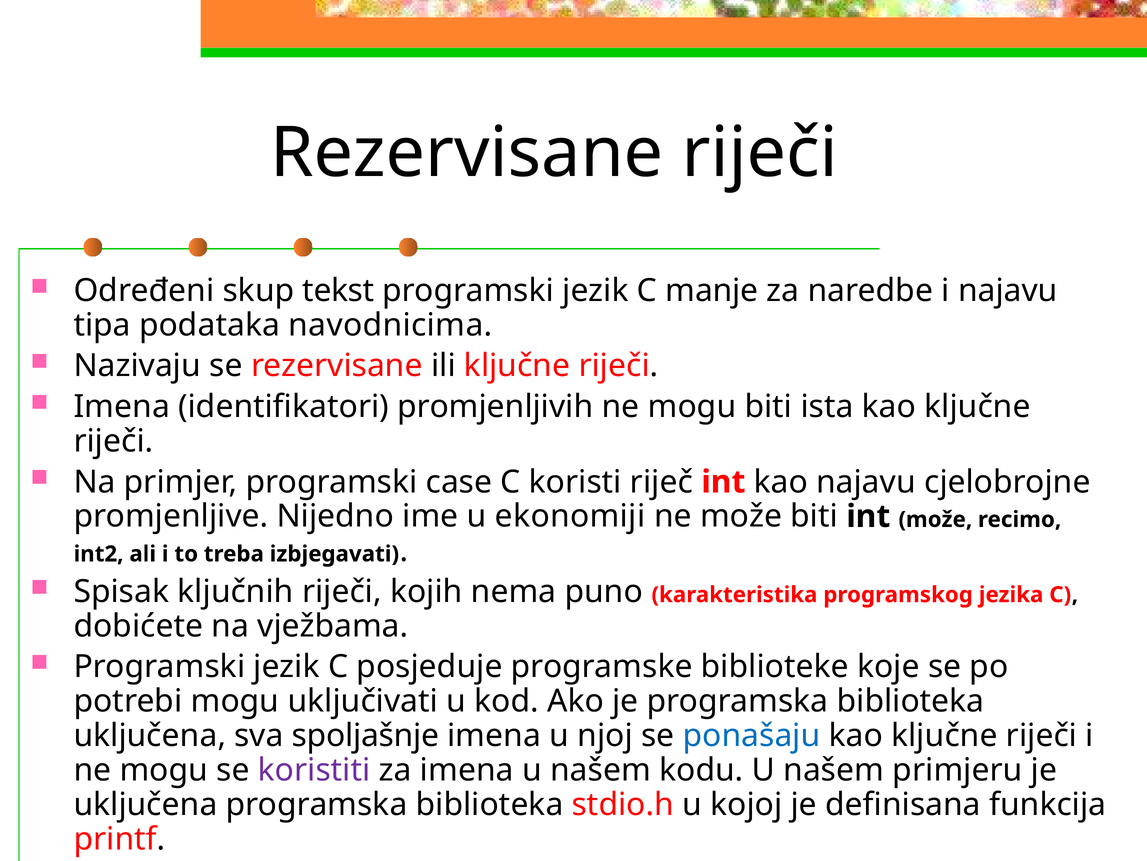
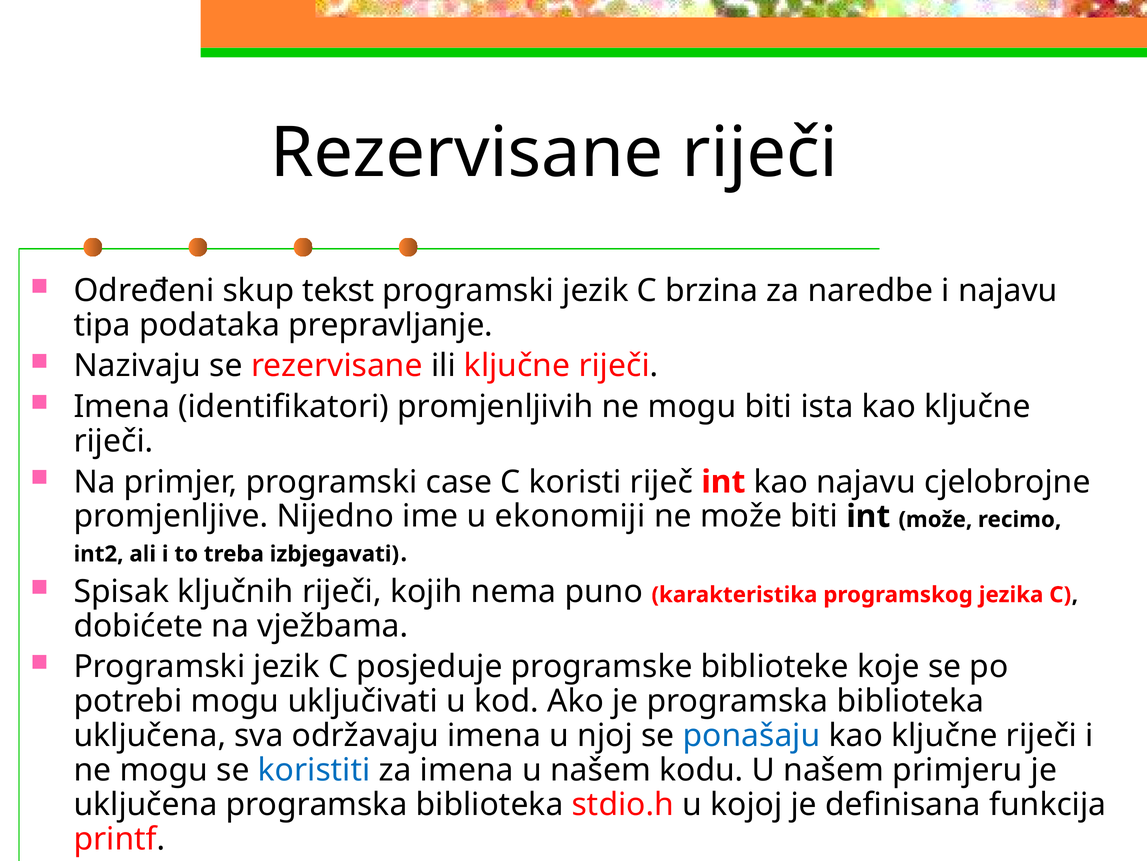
manje: manje -> brzina
navodnicima: navodnicima -> prepravljanje
spoljašnje: spoljašnje -> održavaju
koristiti colour: purple -> blue
